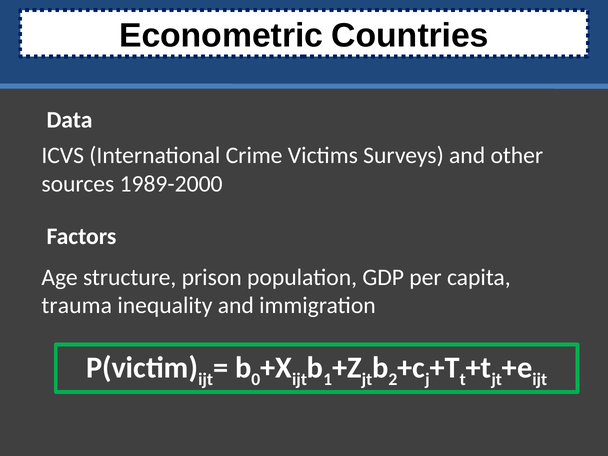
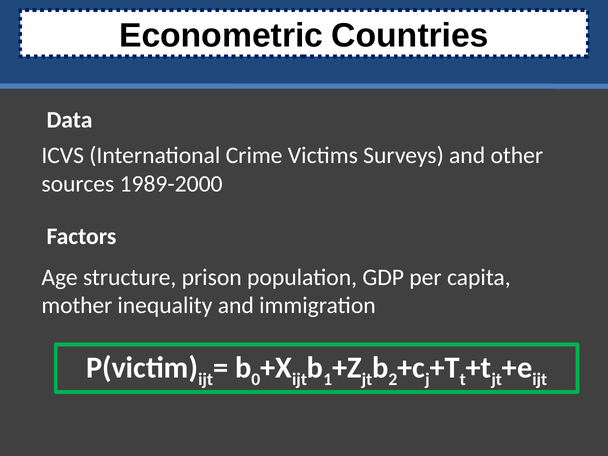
trauma: trauma -> mother
